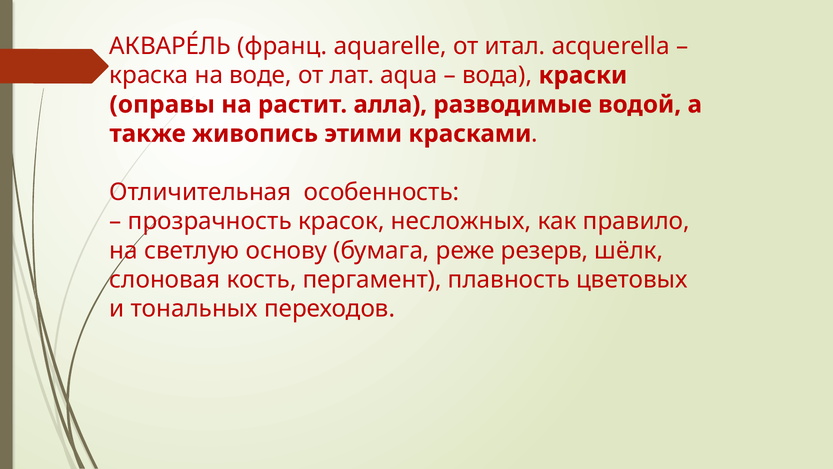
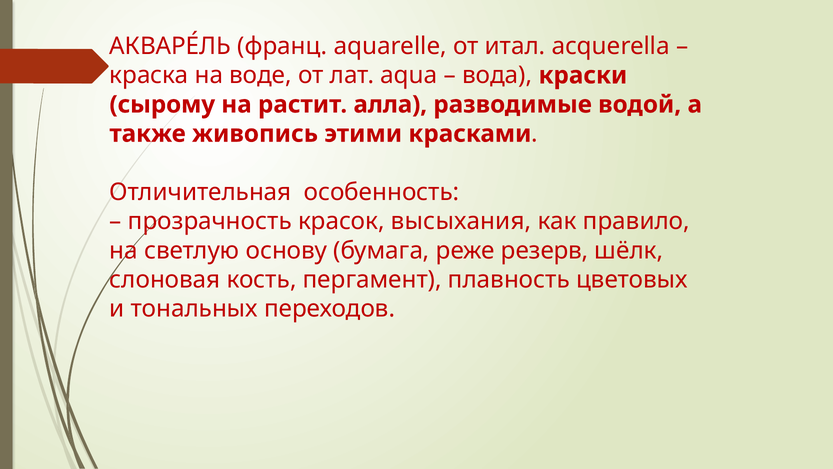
оправы: оправы -> сырому
несложных: несложных -> высыхания
